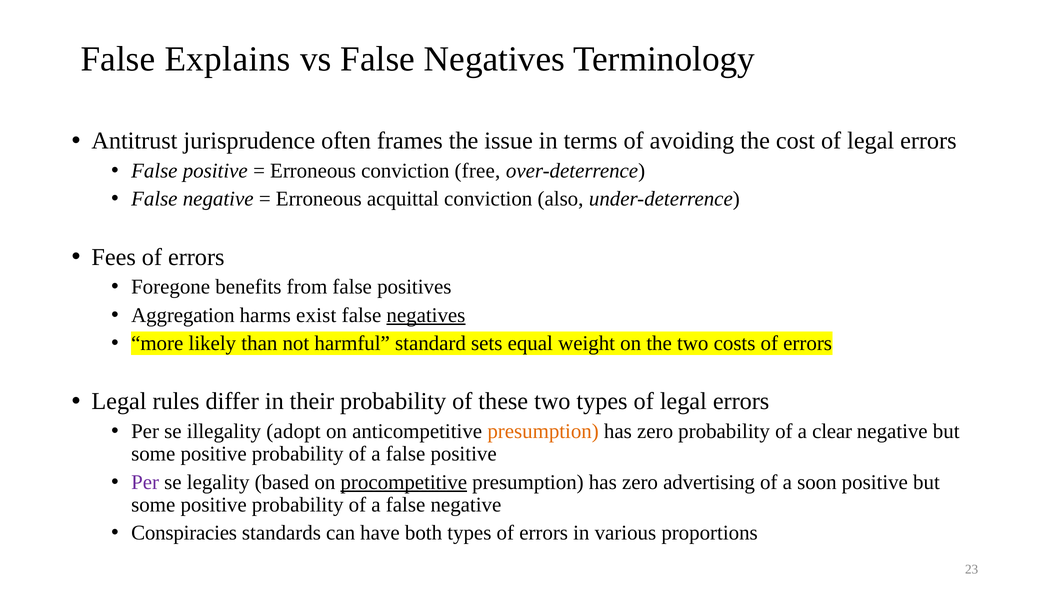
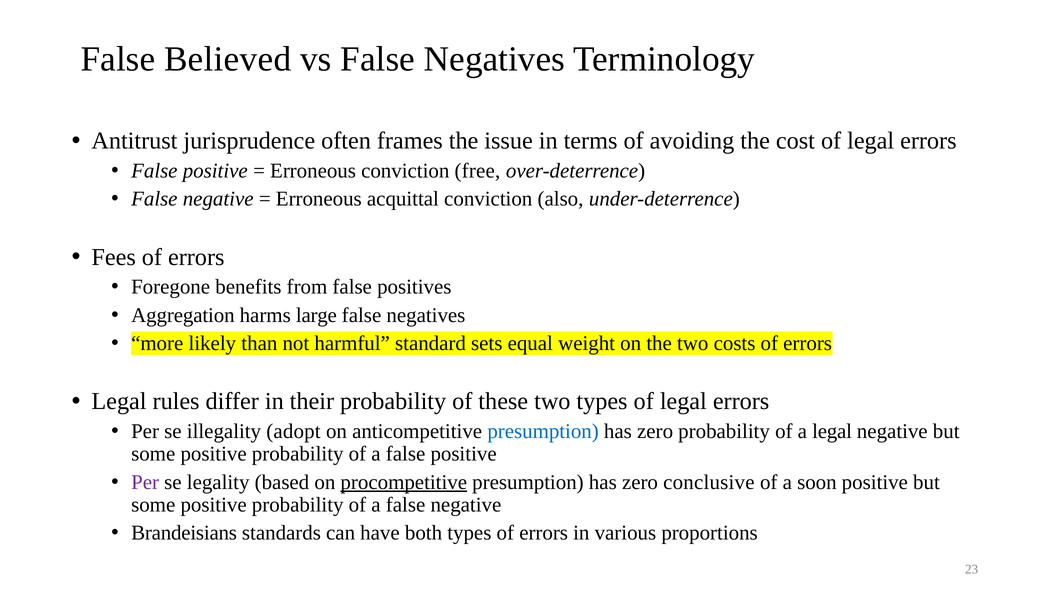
Explains: Explains -> Believed
exist: exist -> large
negatives at (426, 315) underline: present -> none
presumption at (543, 431) colour: orange -> blue
a clear: clear -> legal
advertising: advertising -> conclusive
Conspiracies: Conspiracies -> Brandeisians
